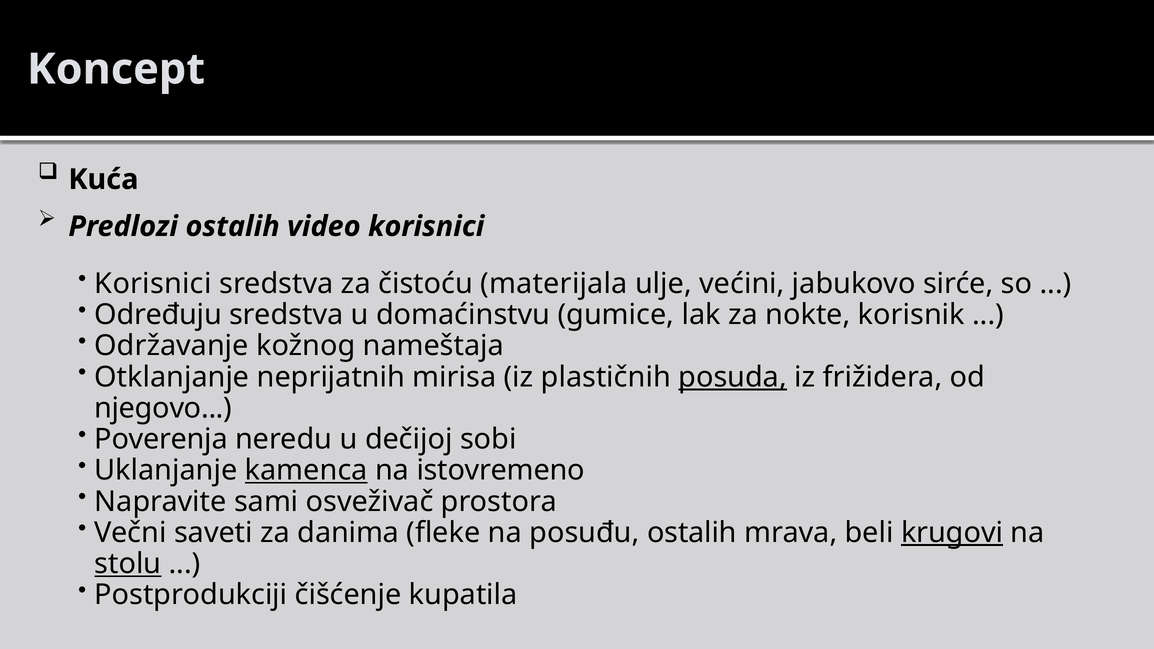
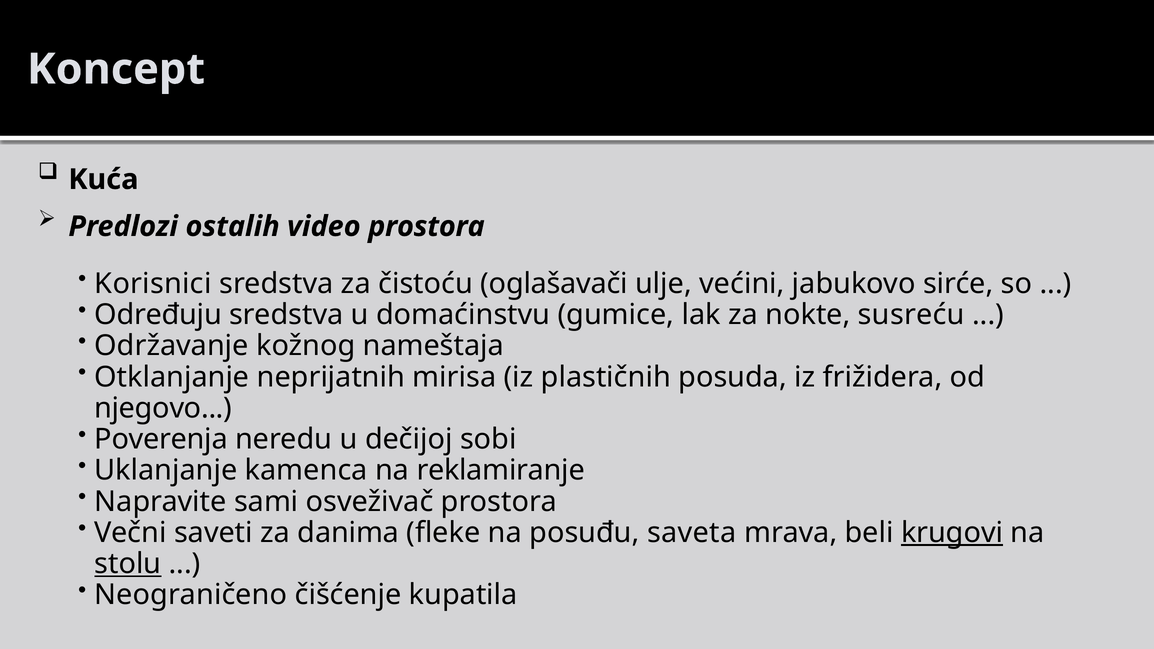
video korisnici: korisnici -> prostora
materijala: materijala -> oglašavači
korisnik: korisnik -> susreću
posuda underline: present -> none
kamenca underline: present -> none
istovremeno: istovremeno -> reklamiranje
posuđu ostalih: ostalih -> saveta
Postprodukciji: Postprodukciji -> Neograničeno
